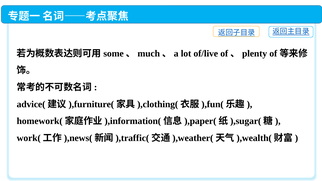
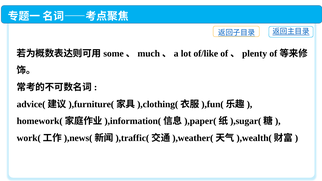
of/live: of/live -> of/like
